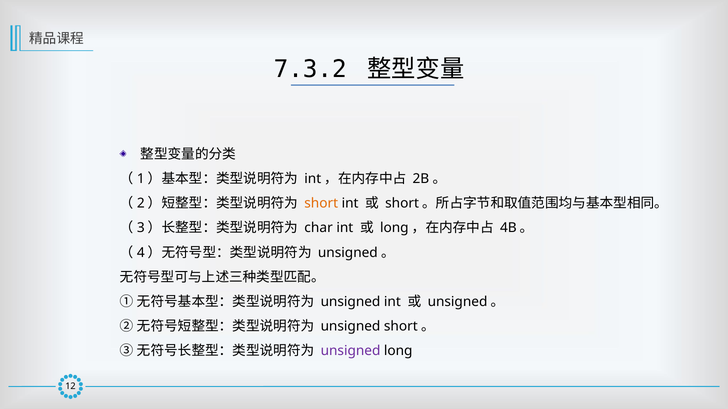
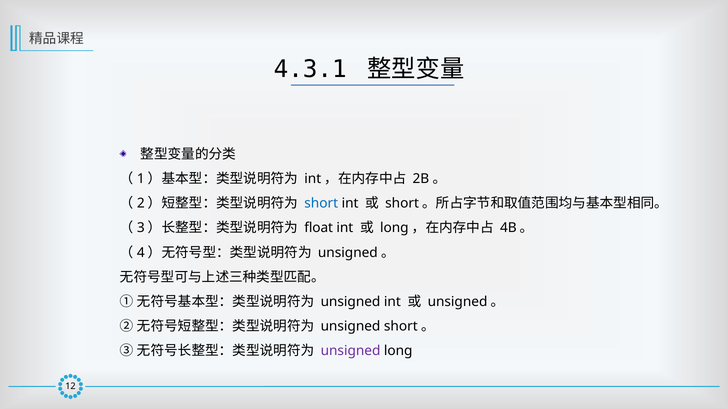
7.3.2: 7.3.2 -> 4.3.1
short colour: orange -> blue
char: char -> float
